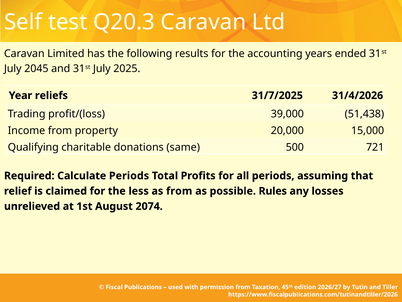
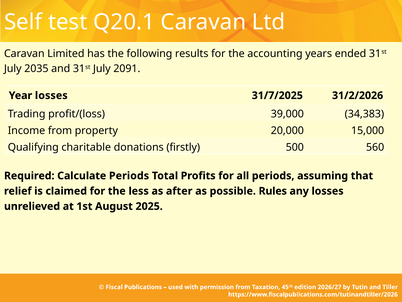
Q20.3: Q20.3 -> Q20.1
2045: 2045 -> 2035
2025: 2025 -> 2091
Year reliefs: reliefs -> losses
31/4/2026: 31/4/2026 -> 31/2/2026
51,438: 51,438 -> 34,383
same: same -> firstly
721: 721 -> 560
as from: from -> after
2074: 2074 -> 2025
